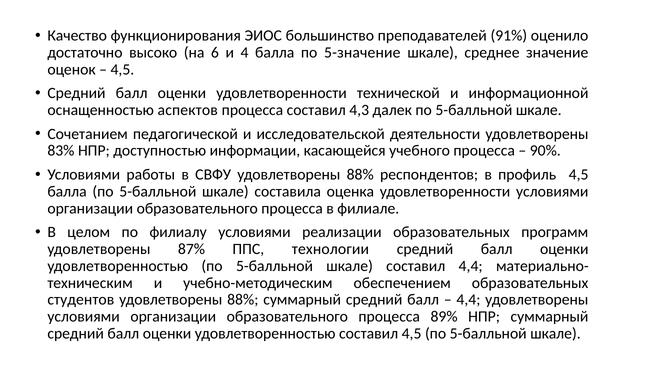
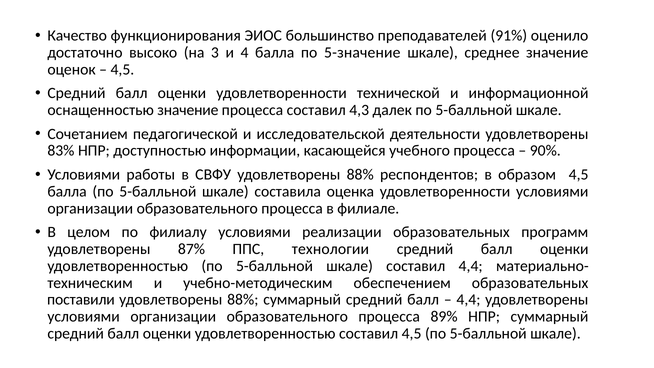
6: 6 -> 3
оснащенностью аспектов: аспектов -> значение
профиль: профиль -> образом
студентов: студентов -> поставили
